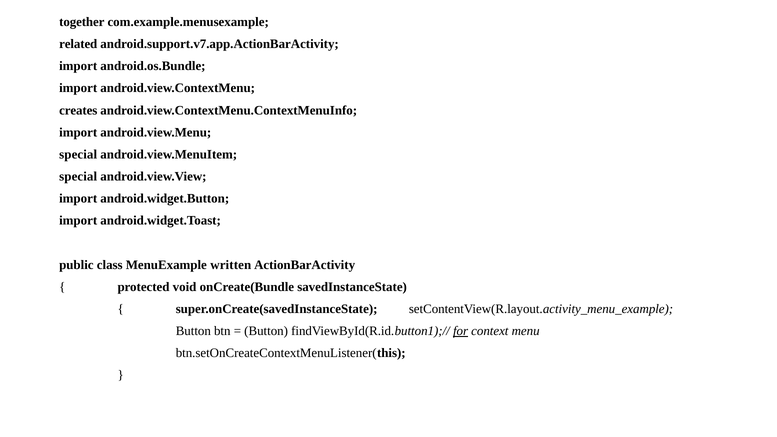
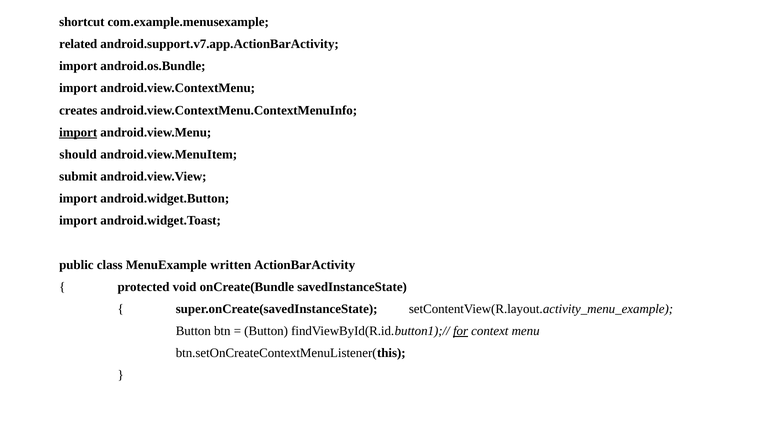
together: together -> shortcut
import at (78, 132) underline: none -> present
special at (78, 154): special -> should
special at (78, 176): special -> submit
